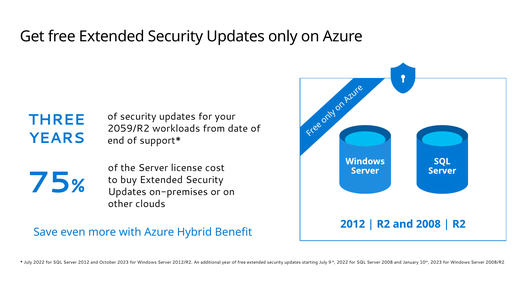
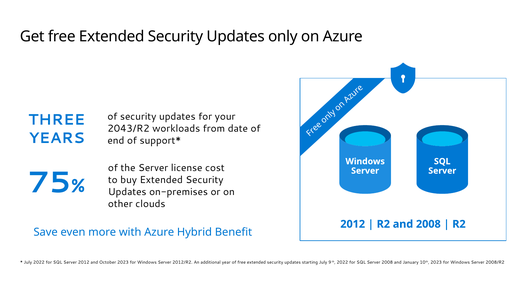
2059/R2: 2059/R2 -> 2043/R2
